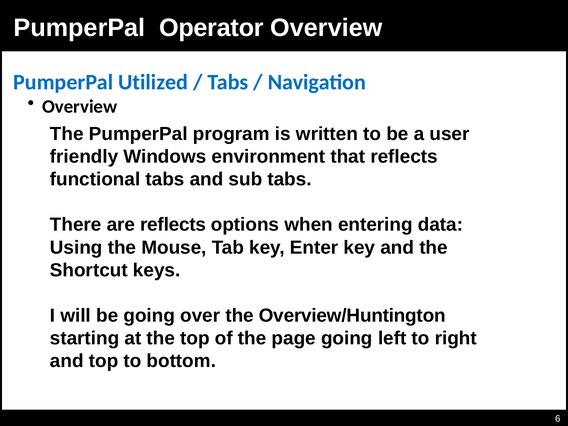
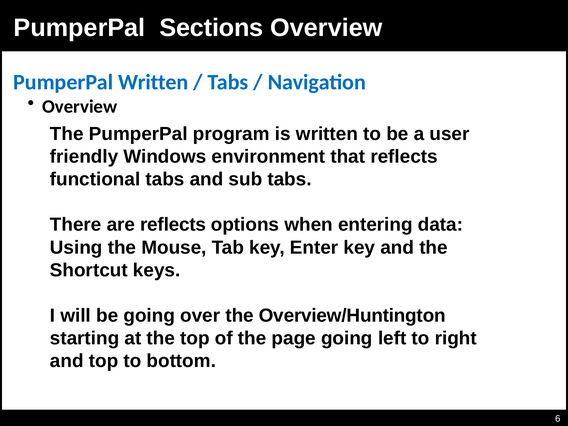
Operator: Operator -> Sections
PumperPal Utilized: Utilized -> Written
